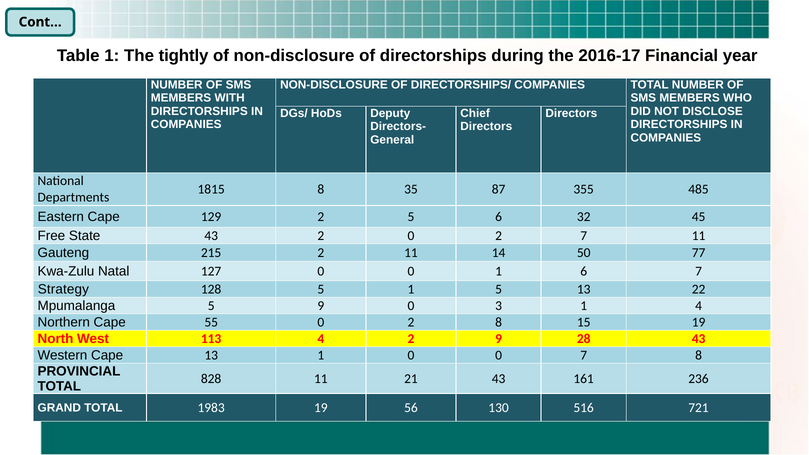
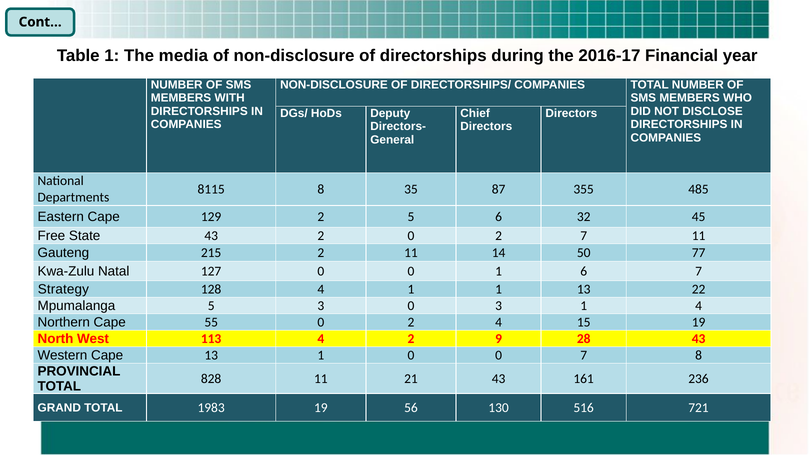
tightly: tightly -> media
1815: 1815 -> 8115
128 5: 5 -> 4
1 5: 5 -> 1
5 9: 9 -> 3
2 8: 8 -> 4
